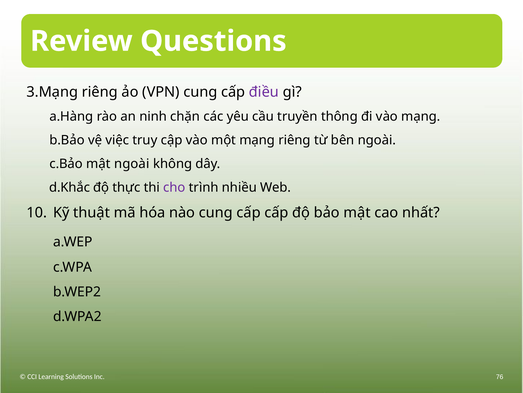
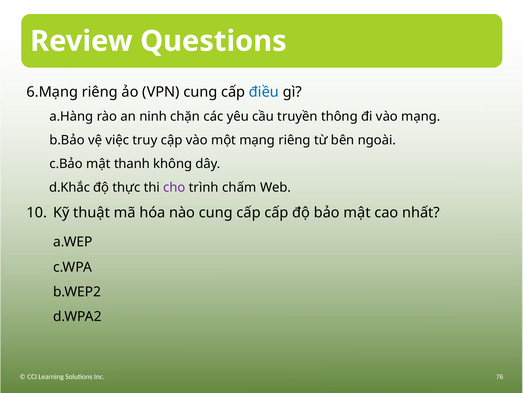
3.Mạng: 3.Mạng -> 6.Mạng
điều colour: purple -> blue
mật ngoài: ngoài -> thanh
nhiều: nhiều -> chấm
